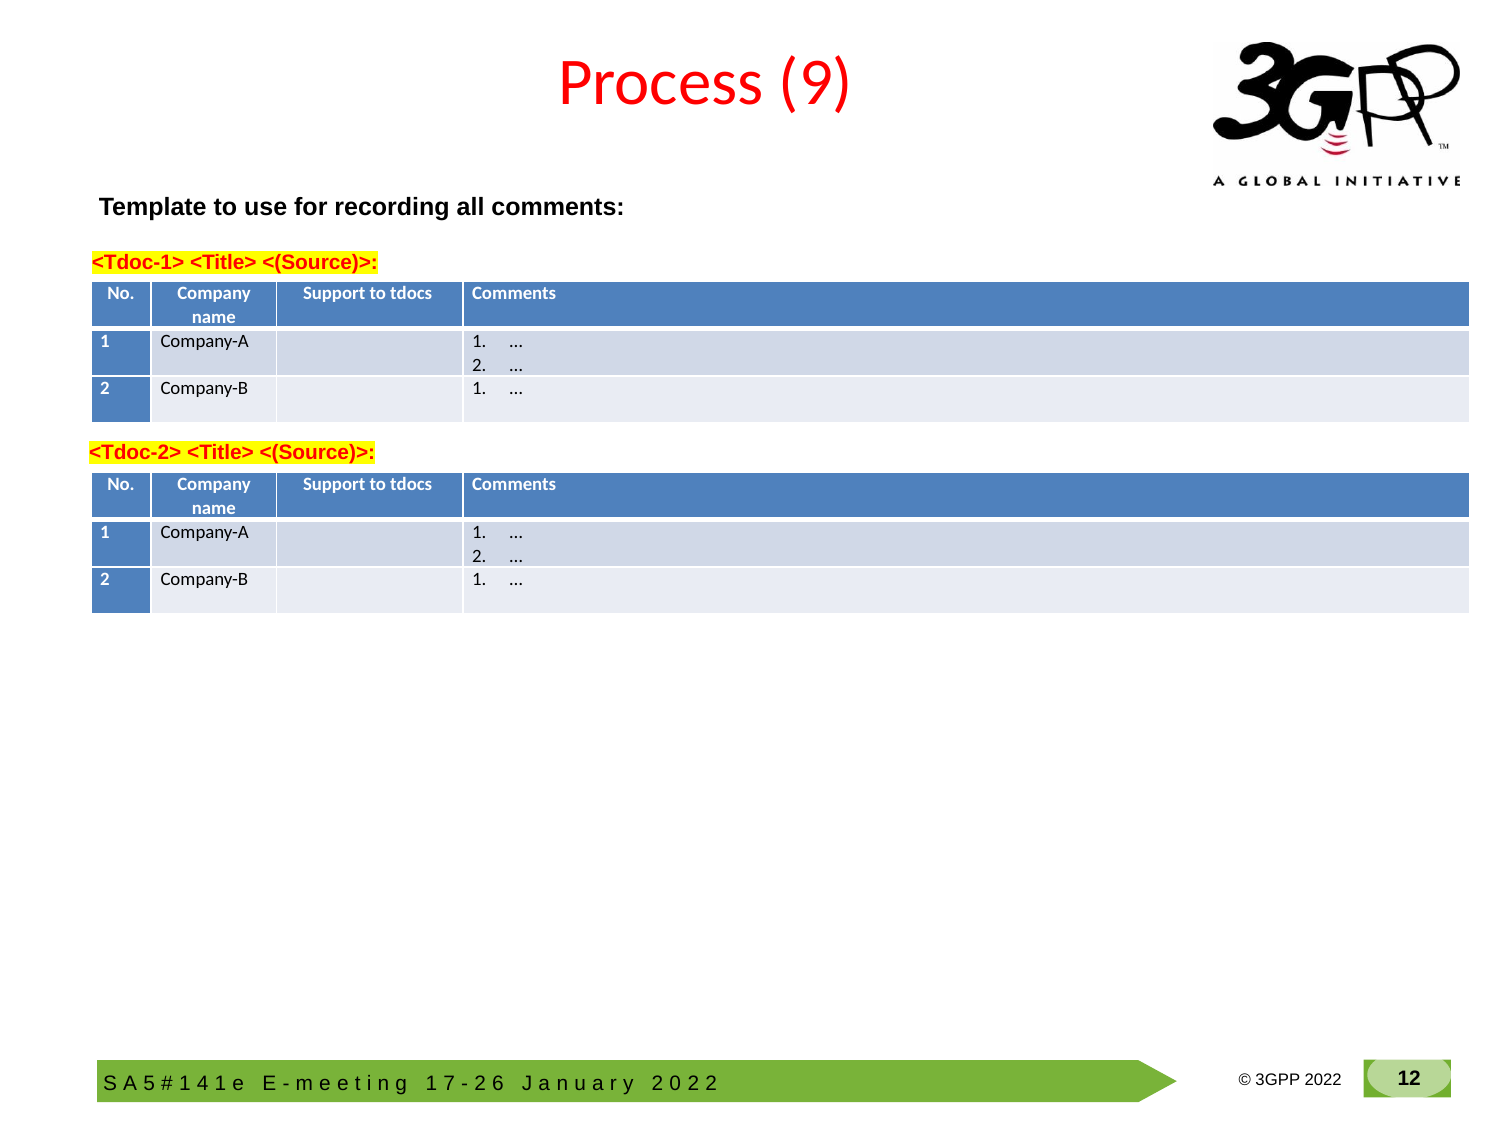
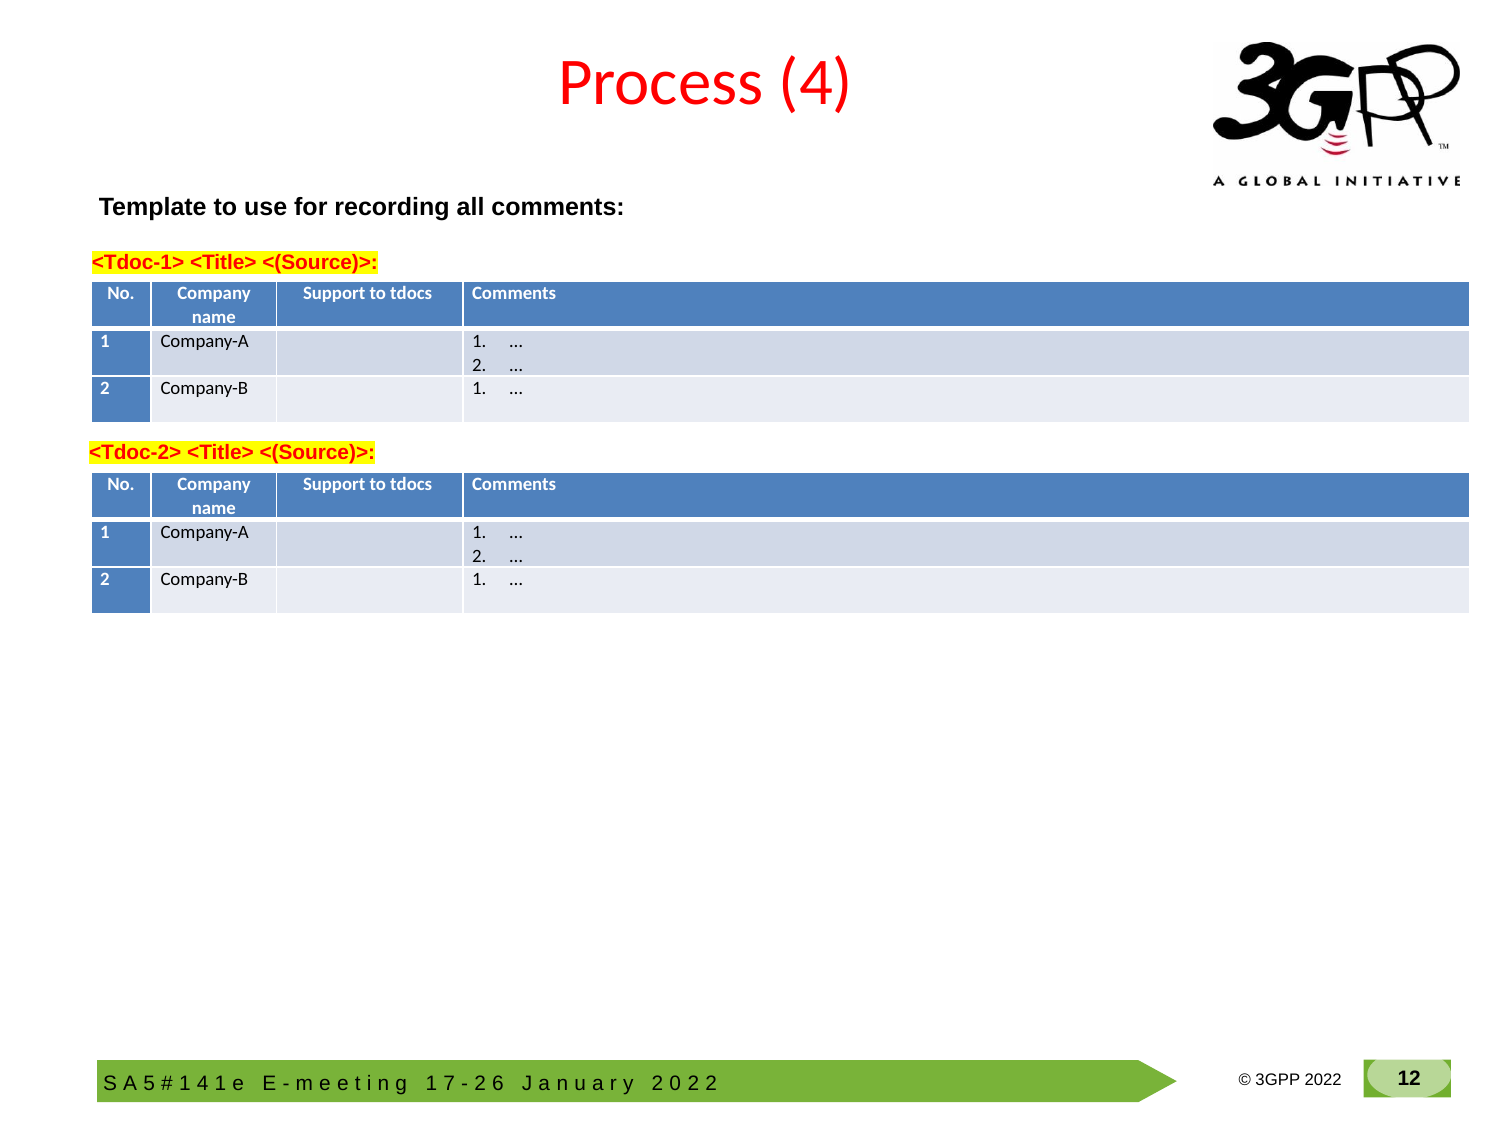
Process 9: 9 -> 4
